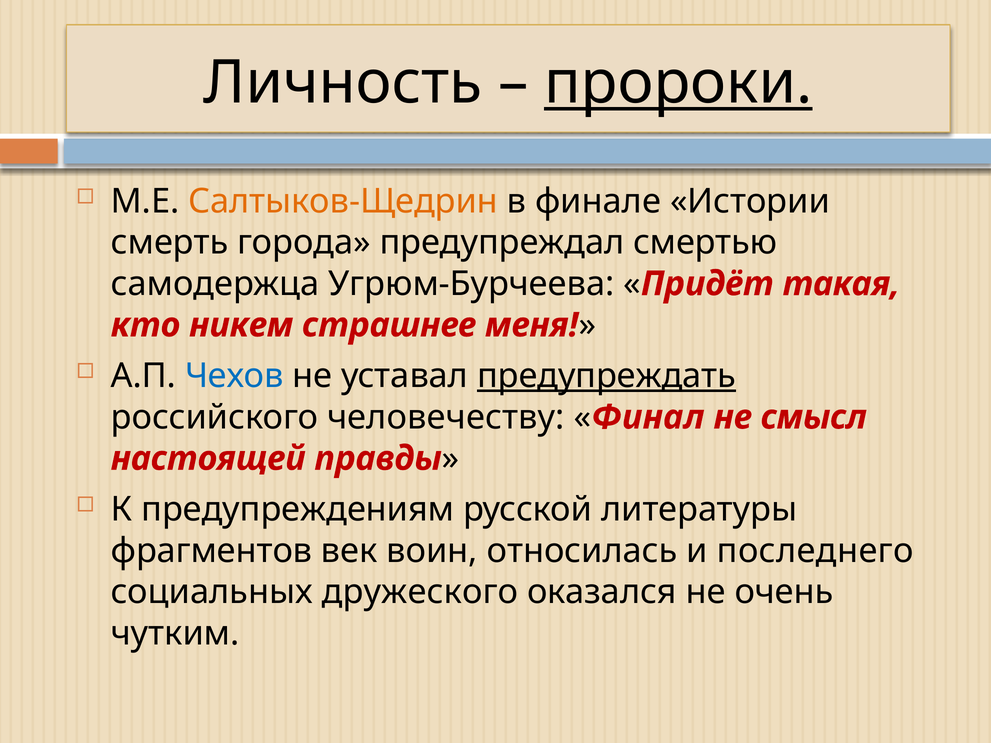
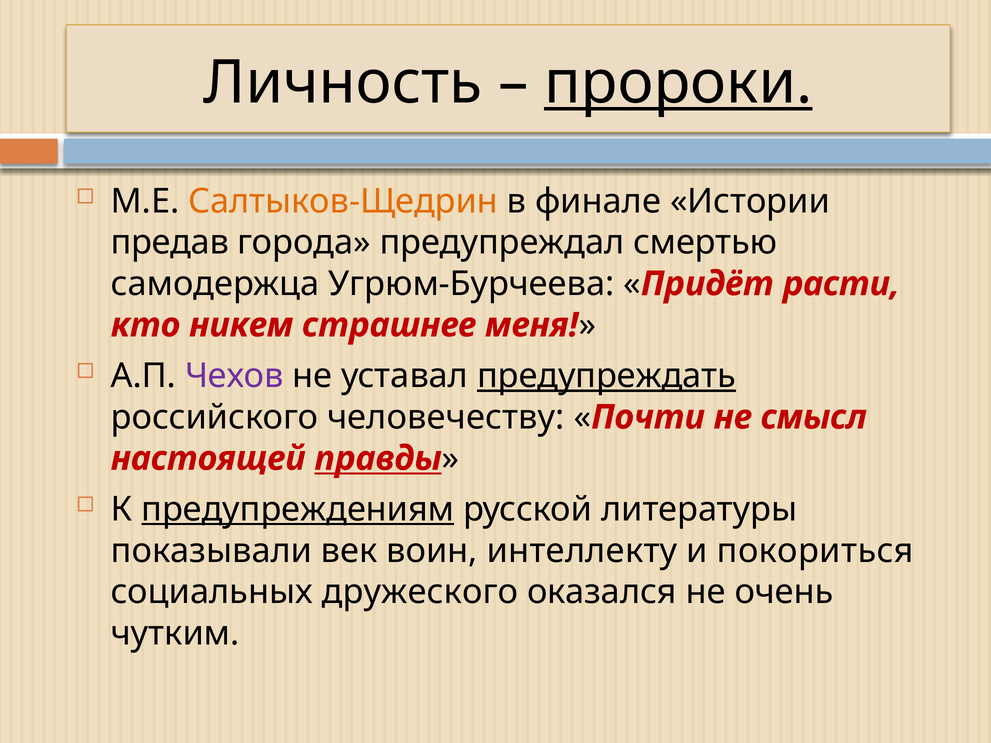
смерть: смерть -> предав
такая: такая -> расти
Чехов colour: blue -> purple
Финал: Финал -> Почти
правды underline: none -> present
предупреждениям underline: none -> present
фрагментов: фрагментов -> показывали
относилась: относилась -> интеллекту
последнего: последнего -> покориться
